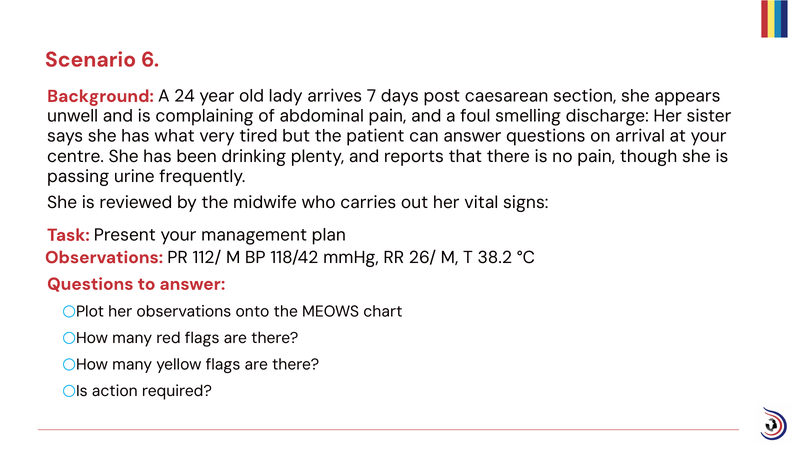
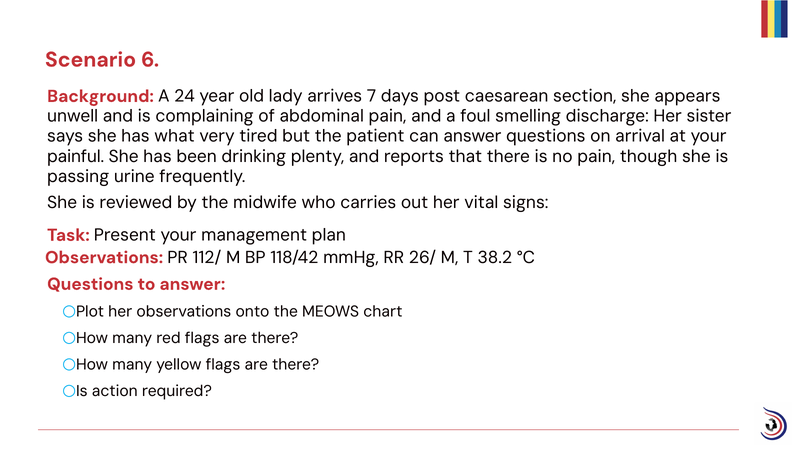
centre: centre -> painful
